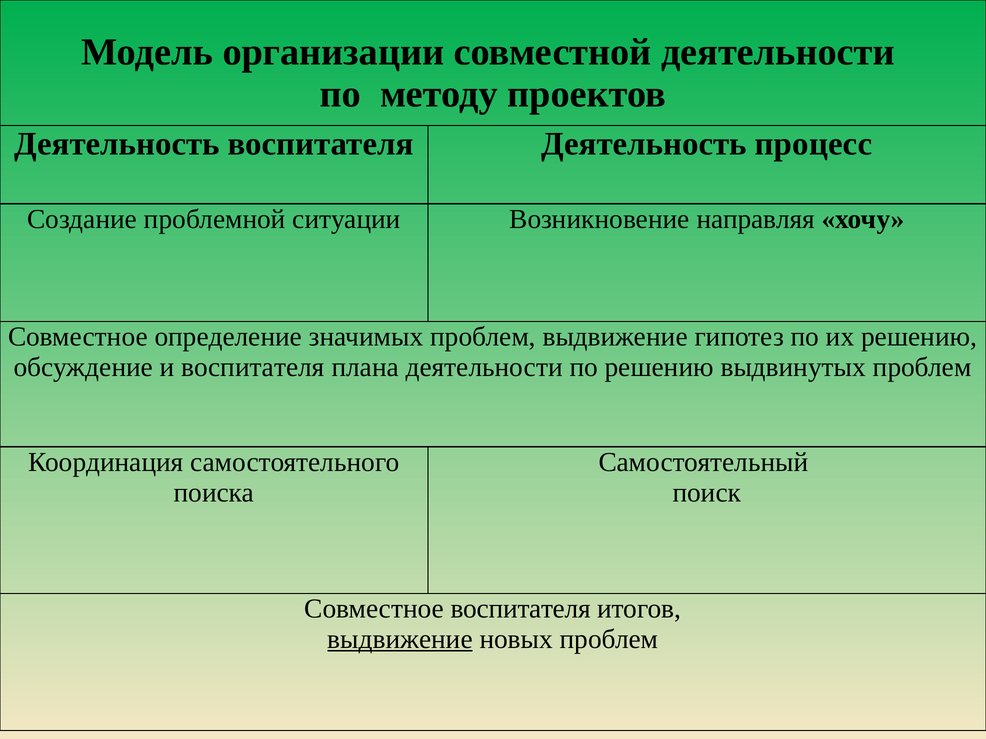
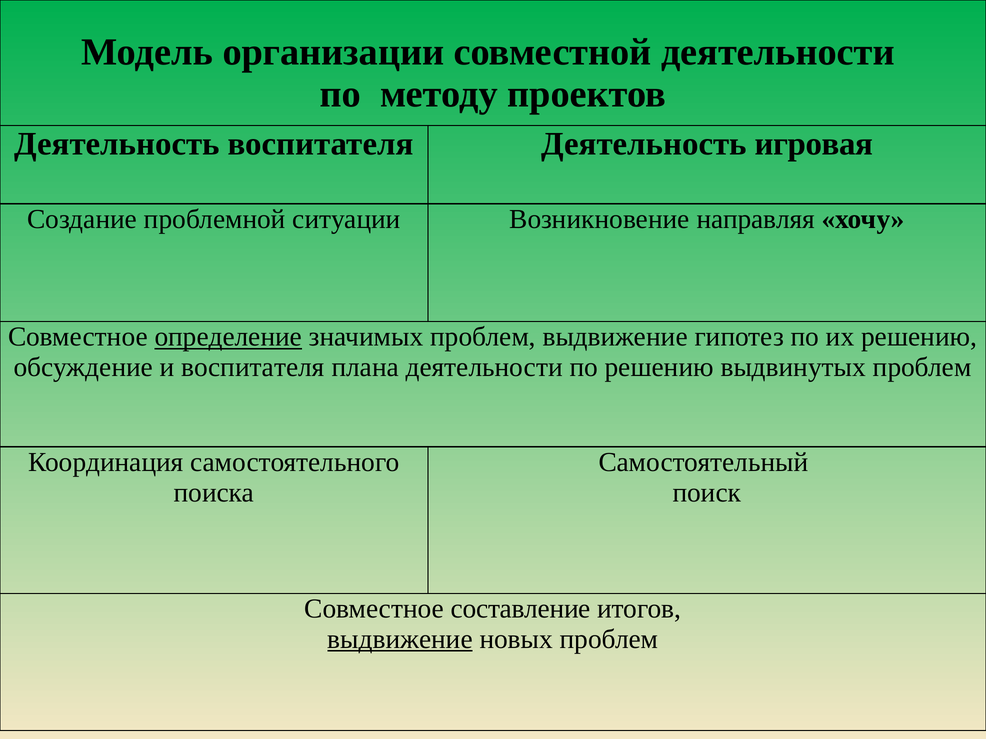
процесс: процесс -> игровая
определение underline: none -> present
Совместное воспитателя: воспитателя -> составление
